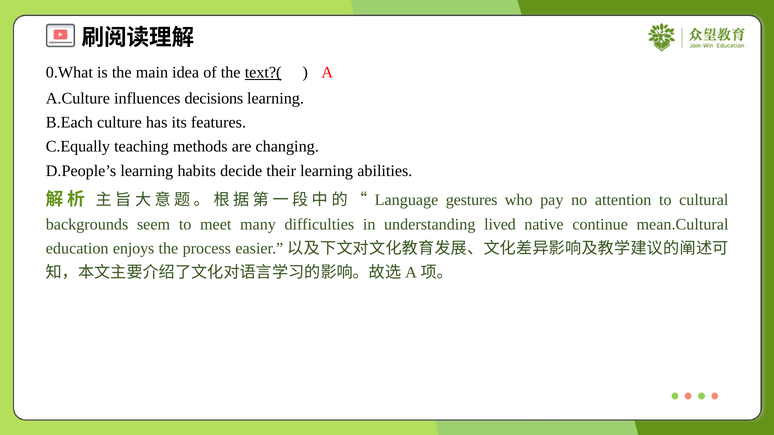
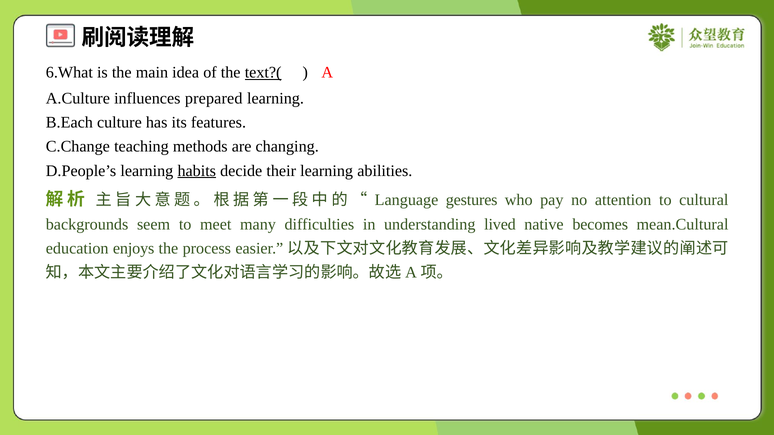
0.What: 0.What -> 6.What
decisions: decisions -> prepared
C.Equally: C.Equally -> C.Change
habits underline: none -> present
continue: continue -> becomes
